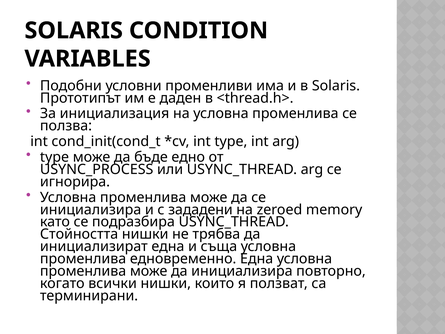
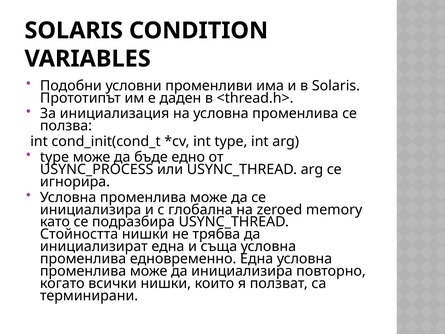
зададени: зададени -> глобална
